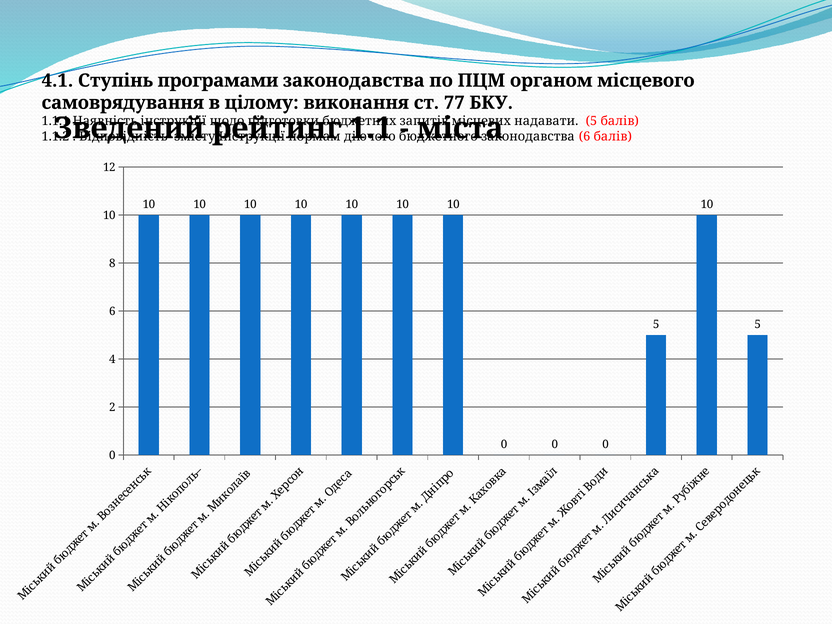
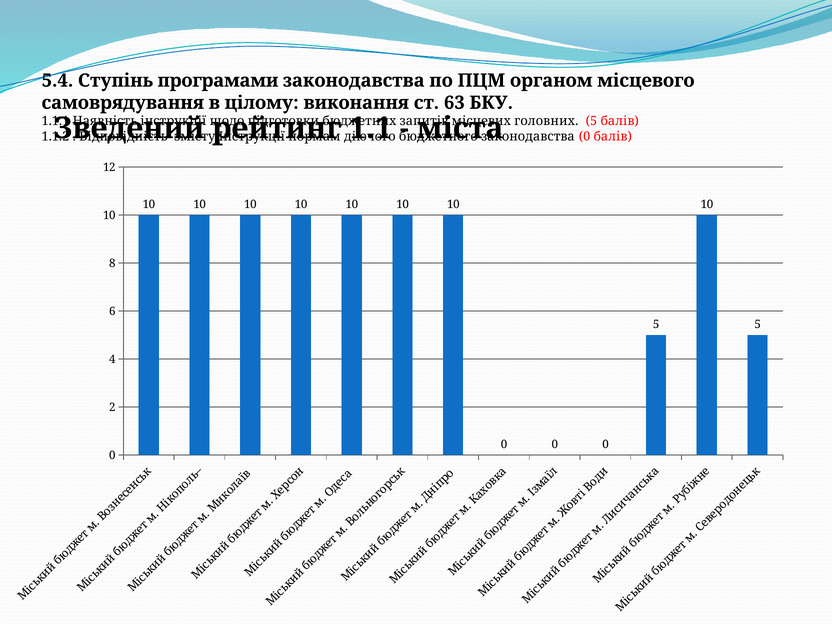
4.1: 4.1 -> 5.4
77: 77 -> 63
надавати: надавати -> головних
законодавства 6: 6 -> 0
